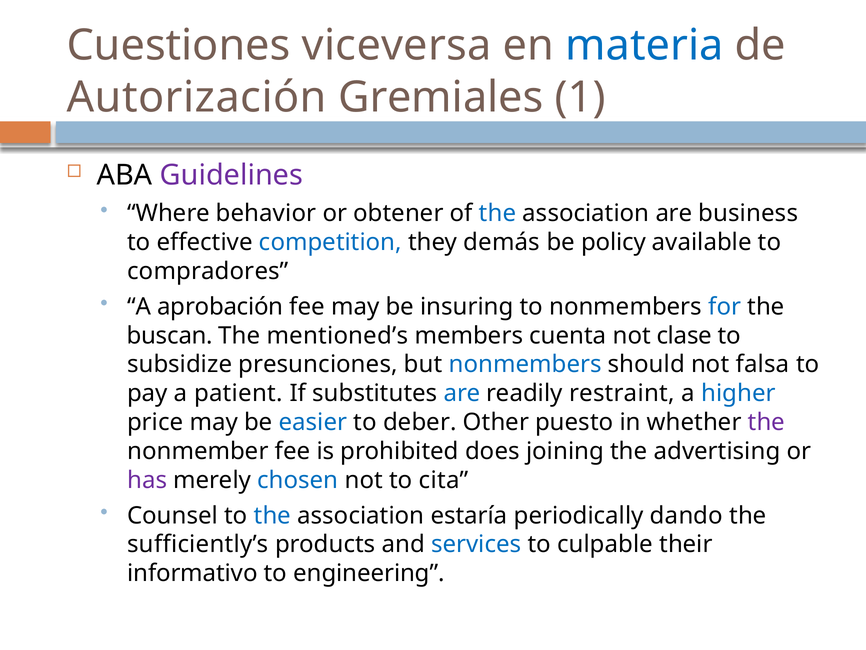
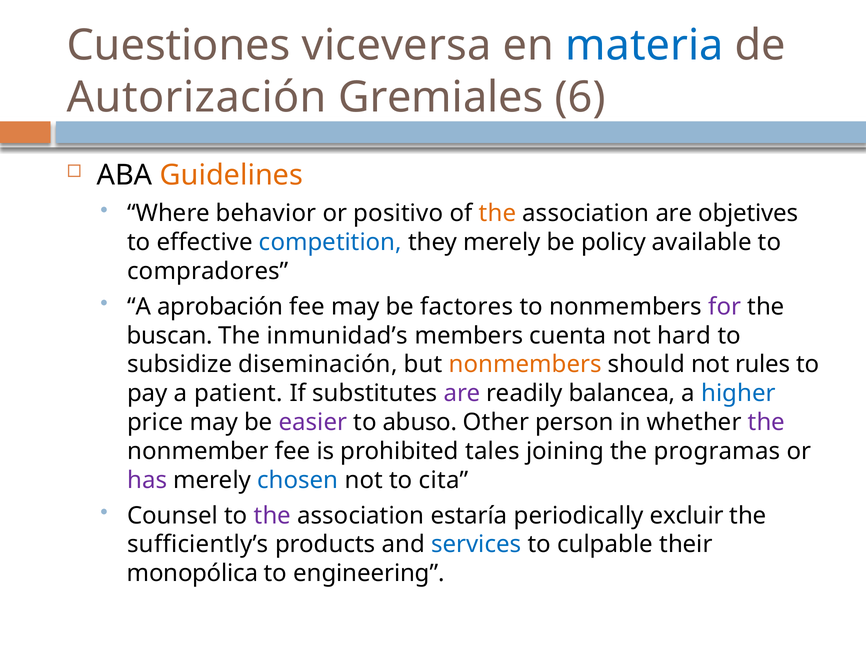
1: 1 -> 6
Guidelines colour: purple -> orange
obtener: obtener -> positivo
the at (498, 213) colour: blue -> orange
business: business -> objetives
they demás: demás -> merely
insuring: insuring -> factores
for colour: blue -> purple
mentioned’s: mentioned’s -> inmunidad’s
clase: clase -> hard
presunciones: presunciones -> diseminación
nonmembers at (525, 364) colour: blue -> orange
falsa: falsa -> rules
are at (462, 393) colour: blue -> purple
restraint: restraint -> balancea
easier colour: blue -> purple
deber: deber -> abuso
puesto: puesto -> person
does: does -> tales
advertising: advertising -> programas
the at (272, 515) colour: blue -> purple
dando: dando -> excluir
informativo: informativo -> monopólica
